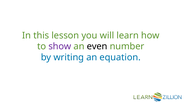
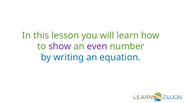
even colour: black -> purple
